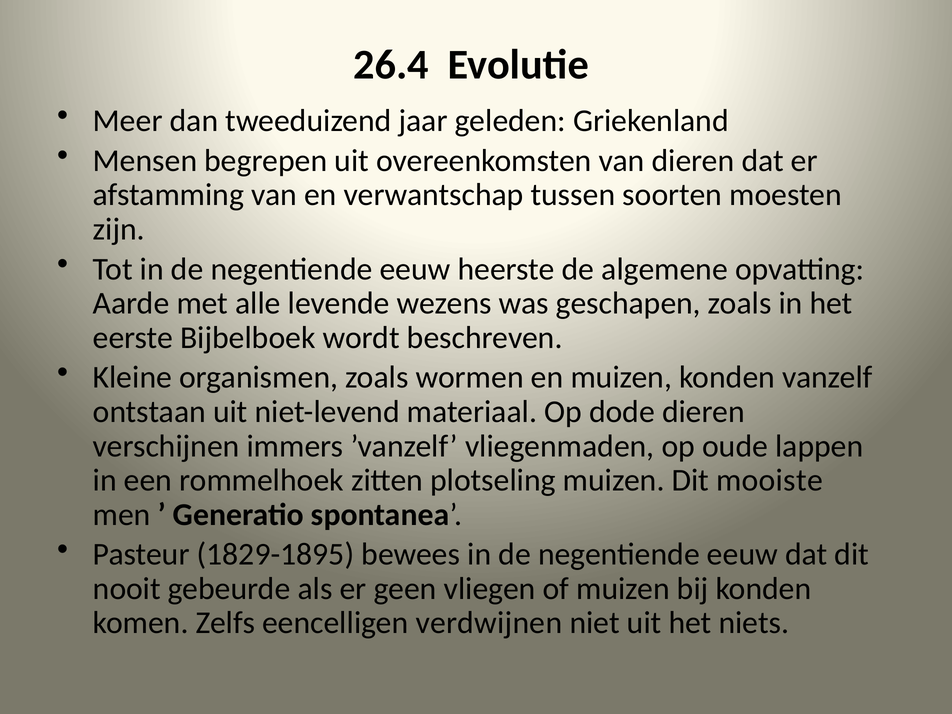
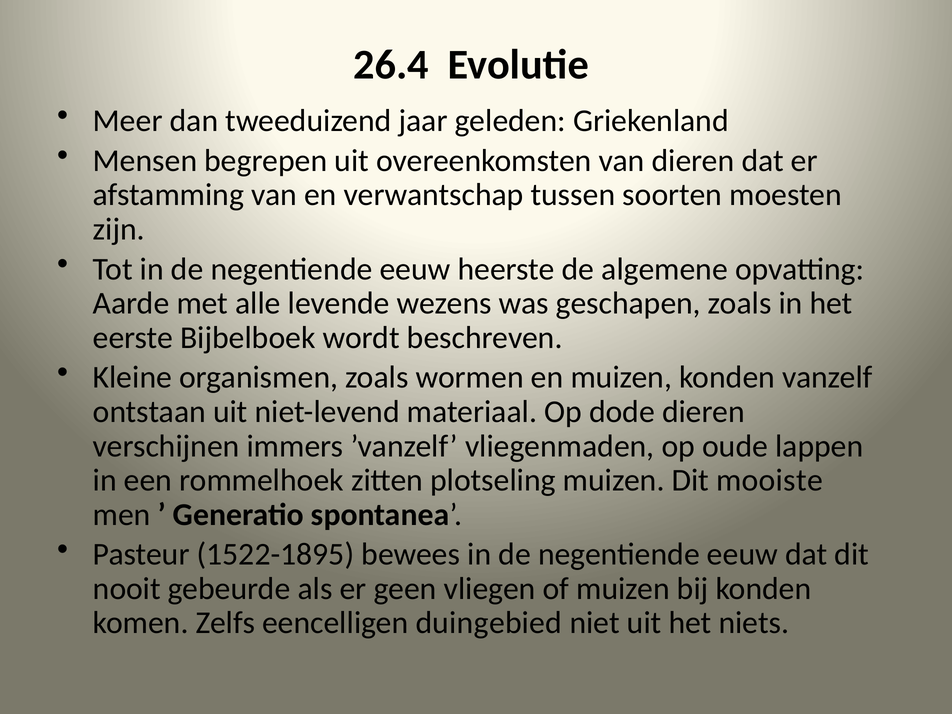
1829-1895: 1829-1895 -> 1522-1895
verdwijnen: verdwijnen -> duingebied
